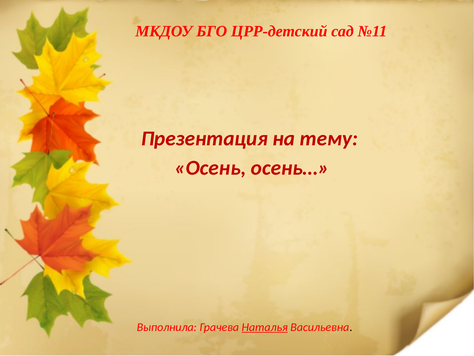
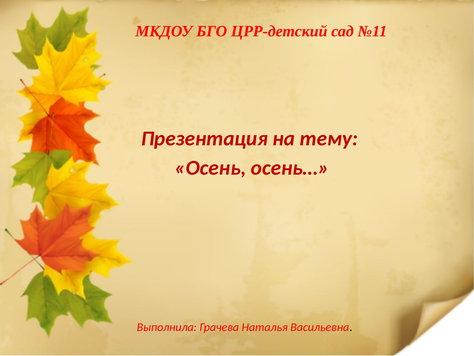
Наталья underline: present -> none
